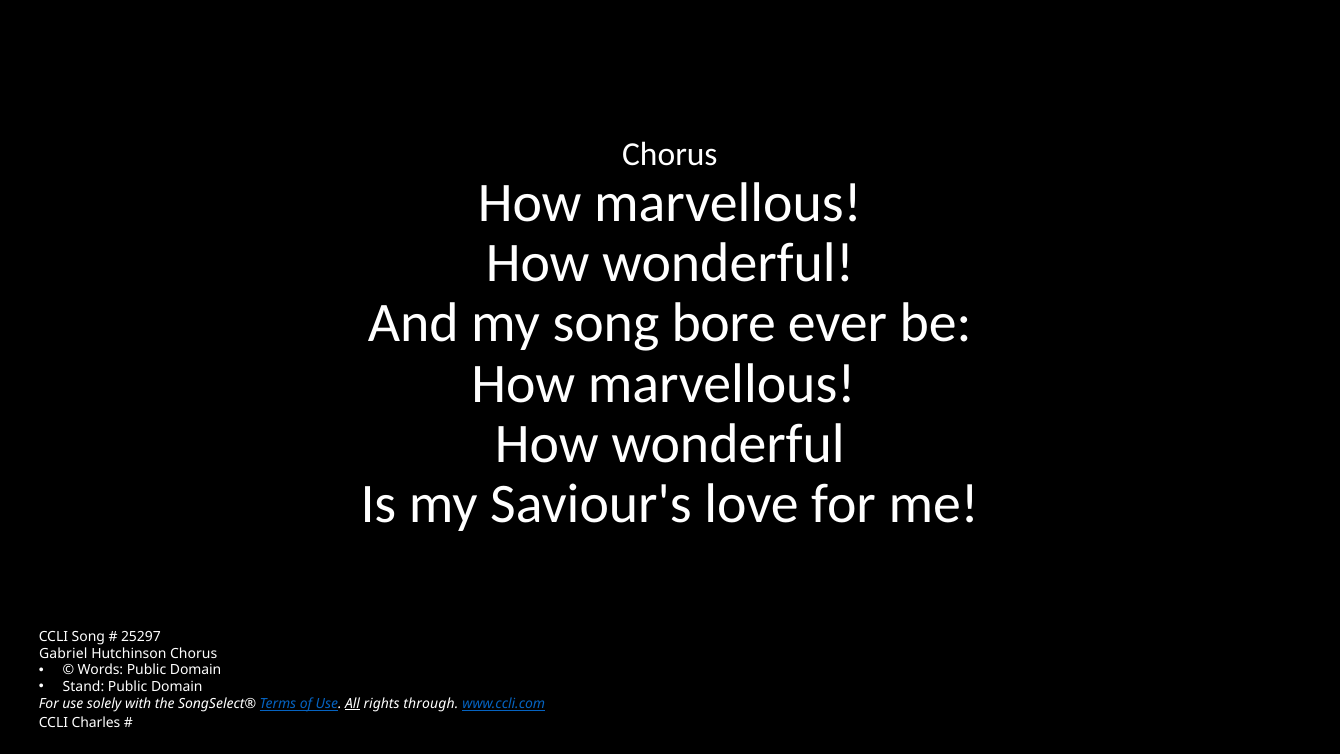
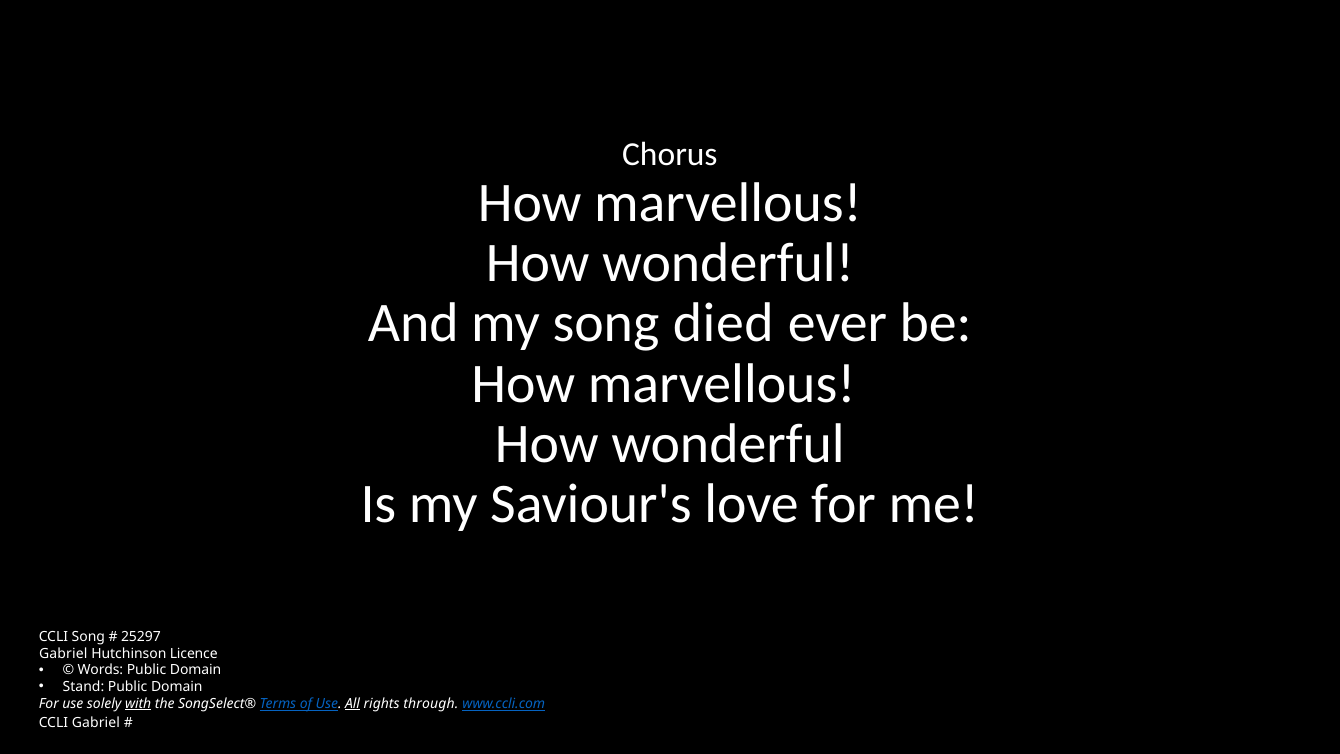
bore: bore -> died
Hutchinson Chorus: Chorus -> Licence
with underline: none -> present
CCLI Charles: Charles -> Gabriel
